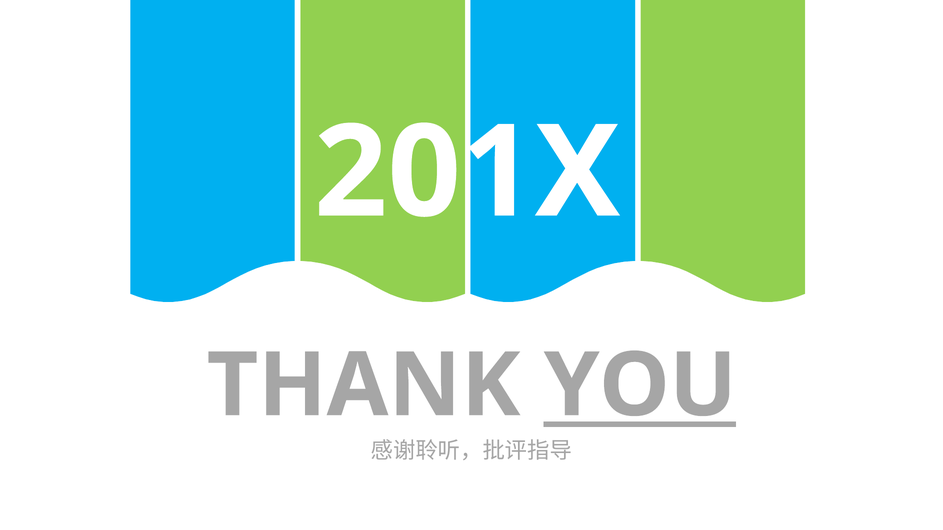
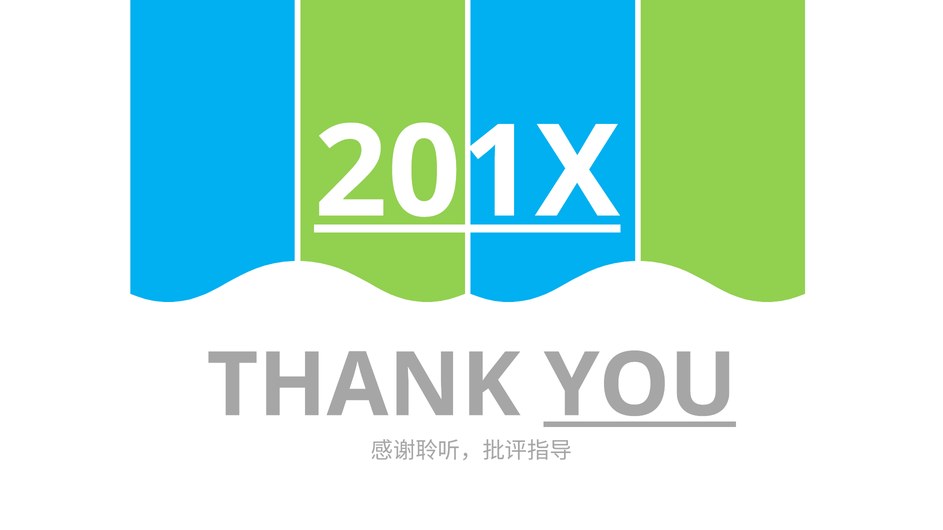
201X underline: none -> present
